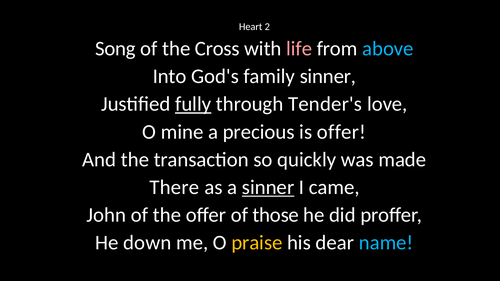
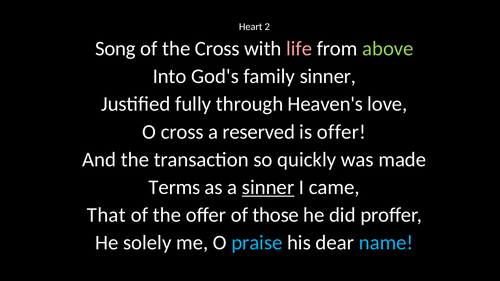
above colour: light blue -> light green
fully underline: present -> none
Tender's: Tender's -> Heaven's
O mine: mine -> cross
precious: precious -> reserved
There: There -> Terms
John: John -> That
down: down -> solely
praise colour: yellow -> light blue
